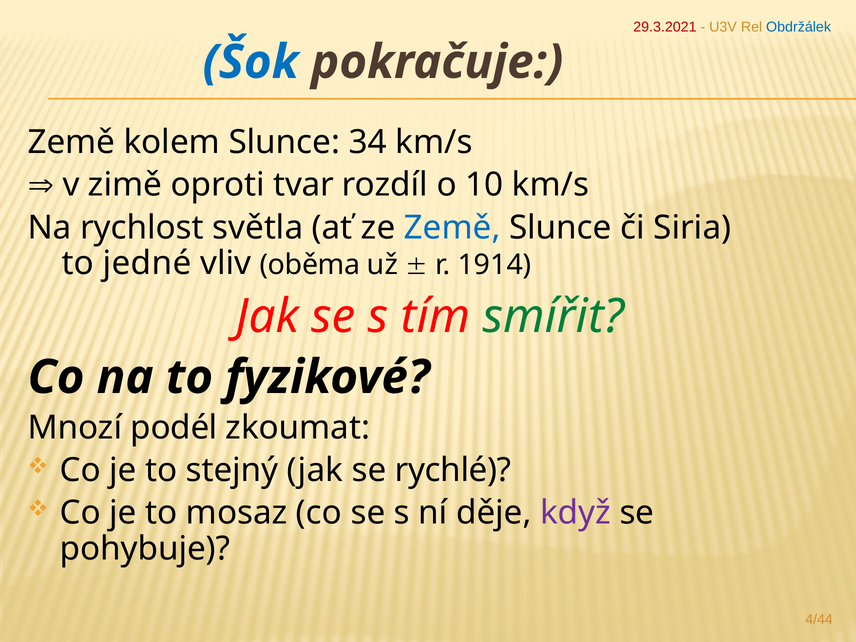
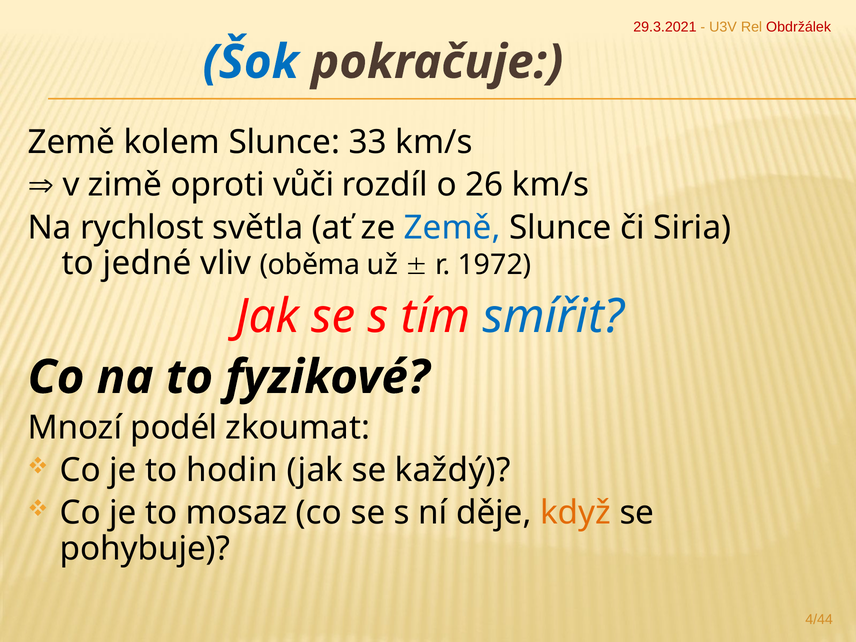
Obdržálek colour: blue -> red
34: 34 -> 33
tvar: tvar -> vůči
10: 10 -> 26
1914: 1914 -> 1972
smířit colour: green -> blue
stejný: stejný -> hodin
rychlé: rychlé -> každý
když colour: purple -> orange
